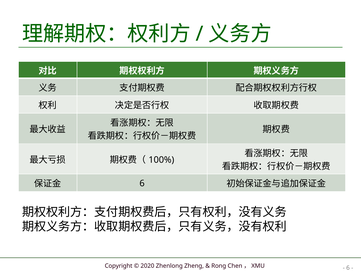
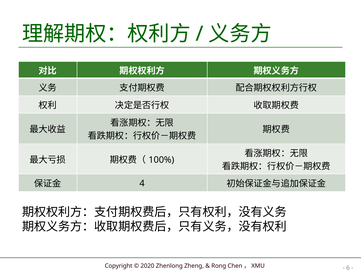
6 at (142, 183): 6 -> 4
